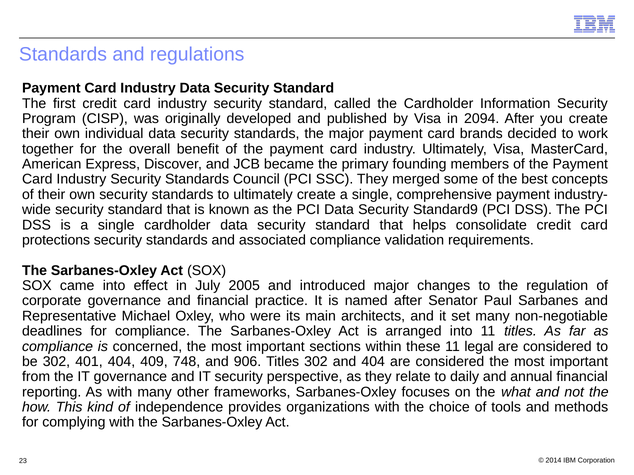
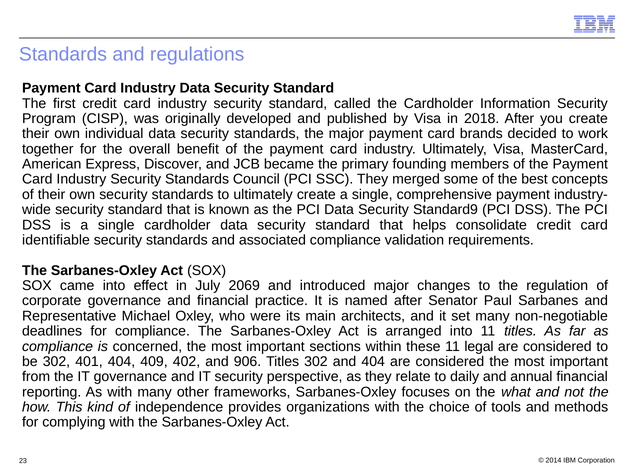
2094: 2094 -> 2018
protections: protections -> identifiable
2005: 2005 -> 2069
748: 748 -> 402
